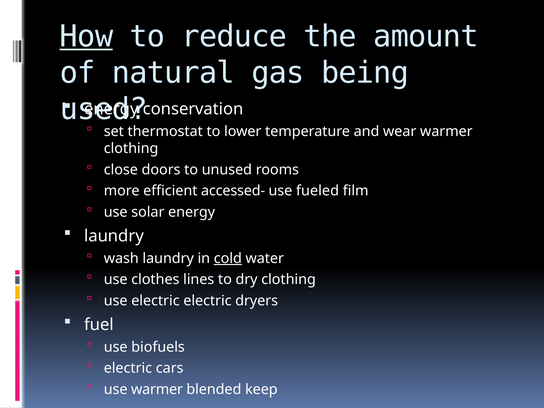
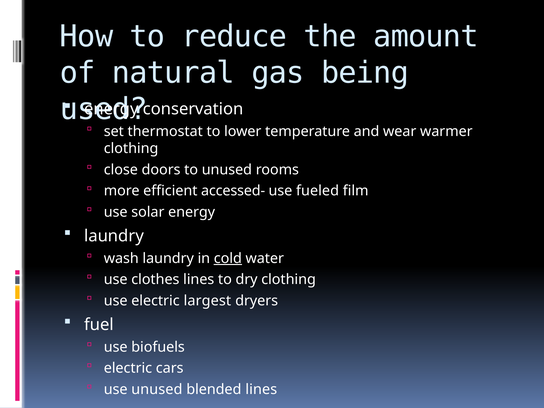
How underline: present -> none
electric electric: electric -> largest
use warmer: warmer -> unused
blended keep: keep -> lines
